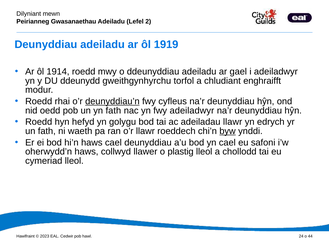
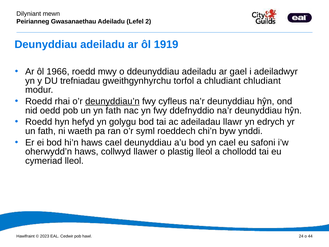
1914: 1914 -> 1966
ddeunydd: ddeunydd -> trefniadau
chludiant enghraifft: enghraifft -> chludiant
fwy adeiladwyr: adeiladwyr -> ddefnyddio
o’r llawr: llawr -> syml
byw underline: present -> none
